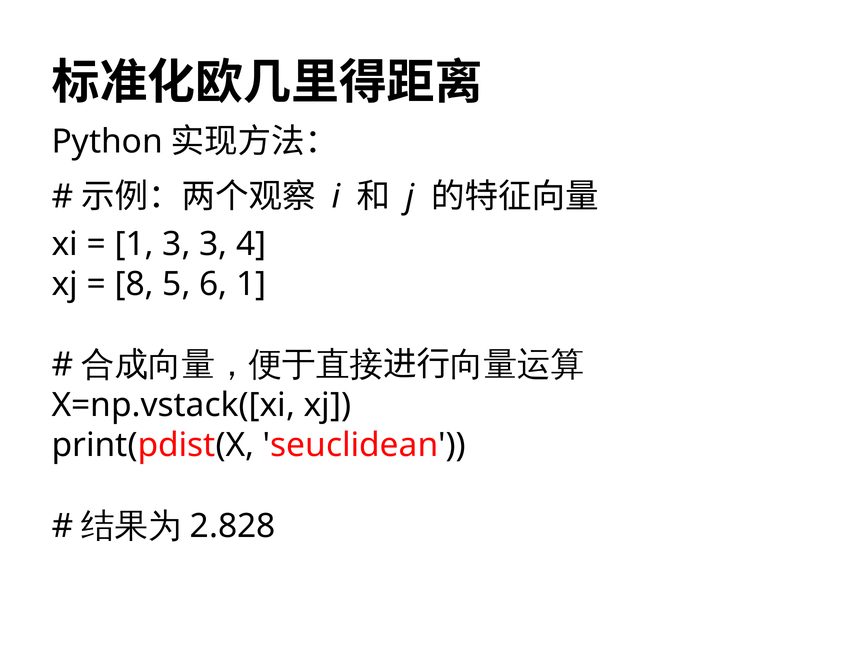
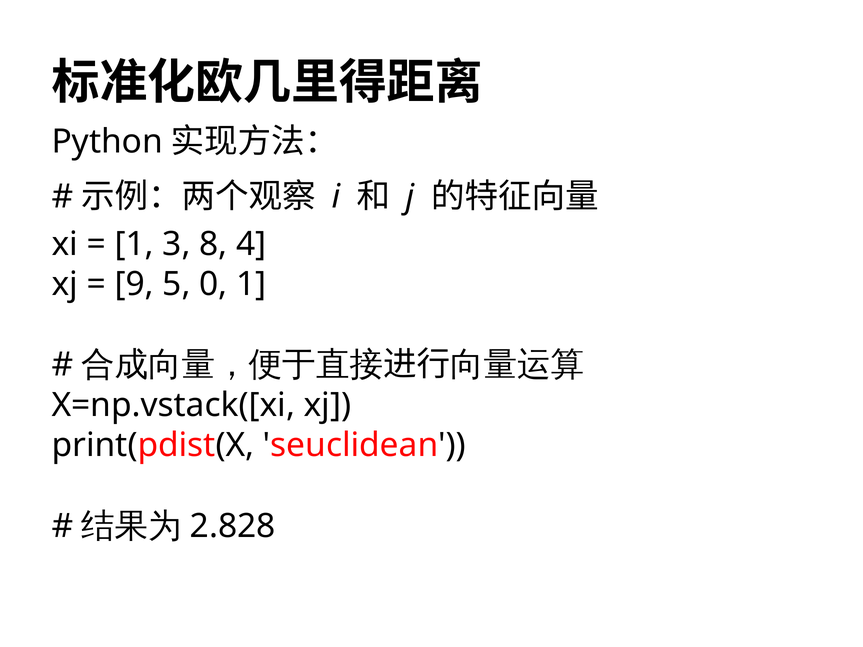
3 3: 3 -> 8
8: 8 -> 9
6: 6 -> 0
